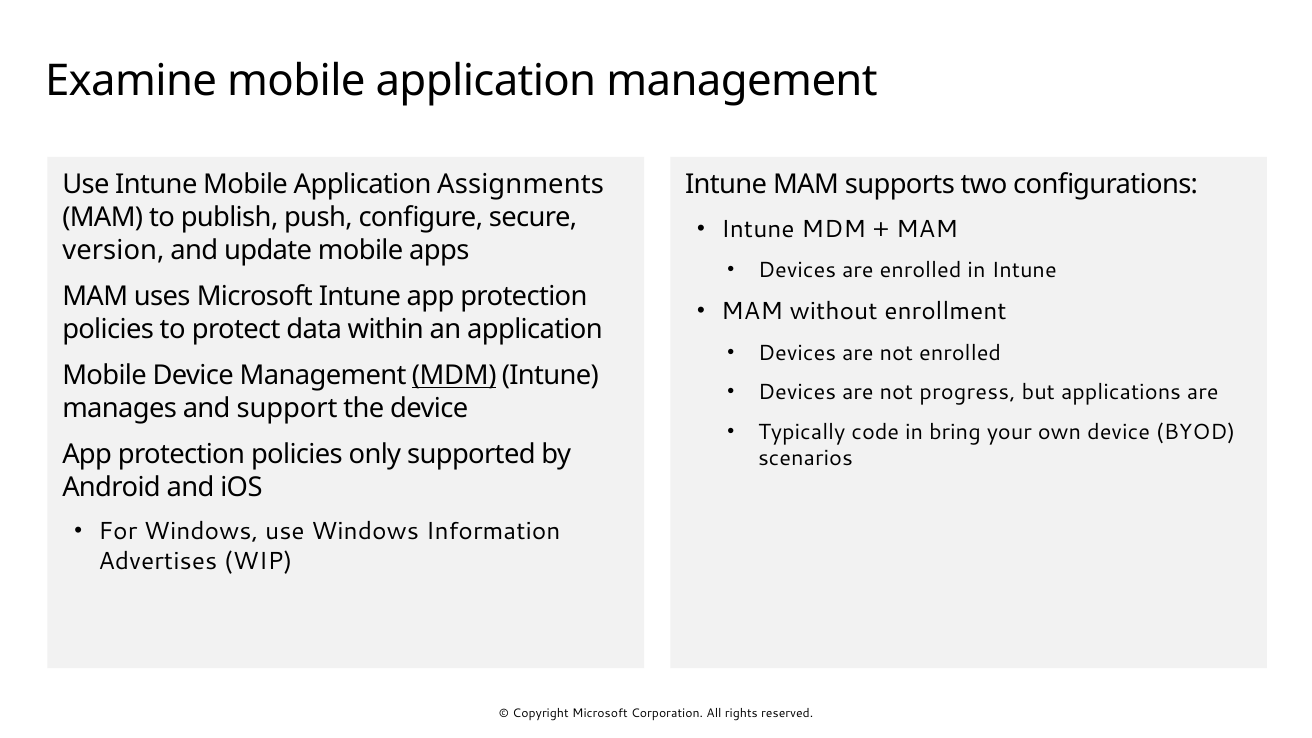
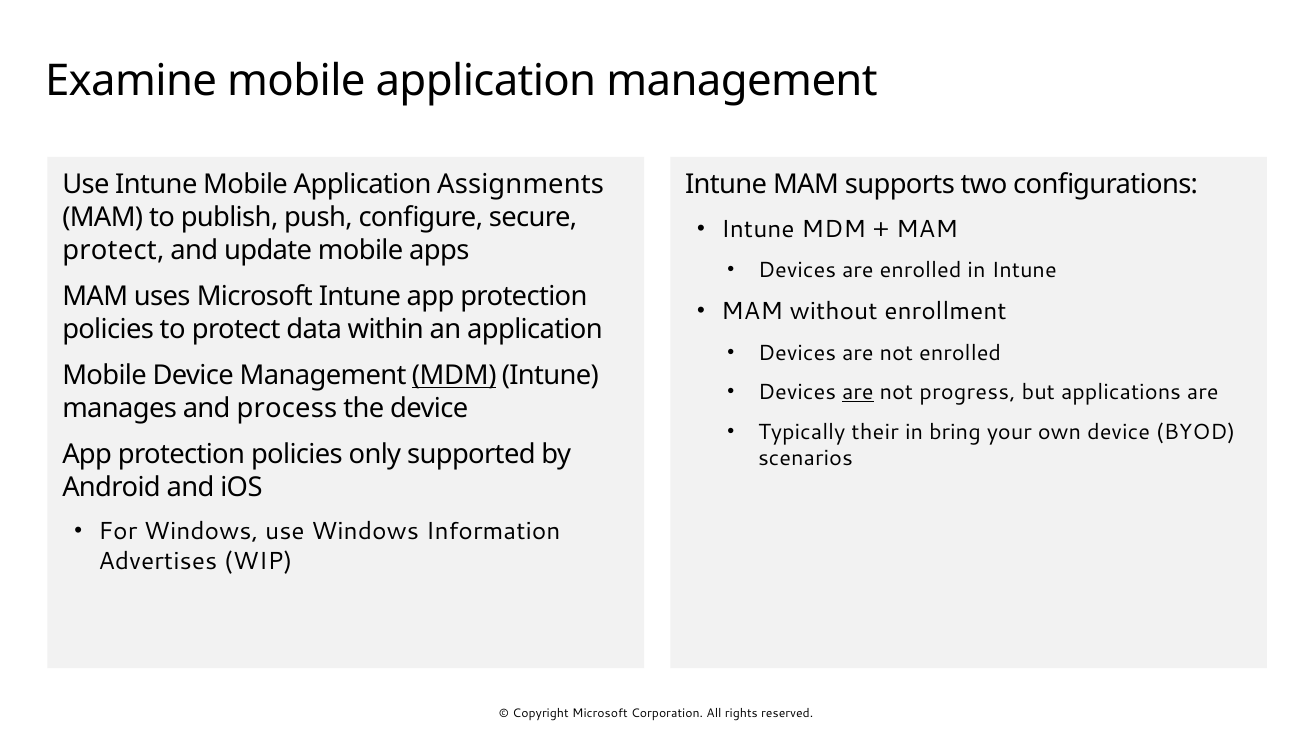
version at (113, 251): version -> protect
are at (858, 392) underline: none -> present
support: support -> process
code: code -> their
